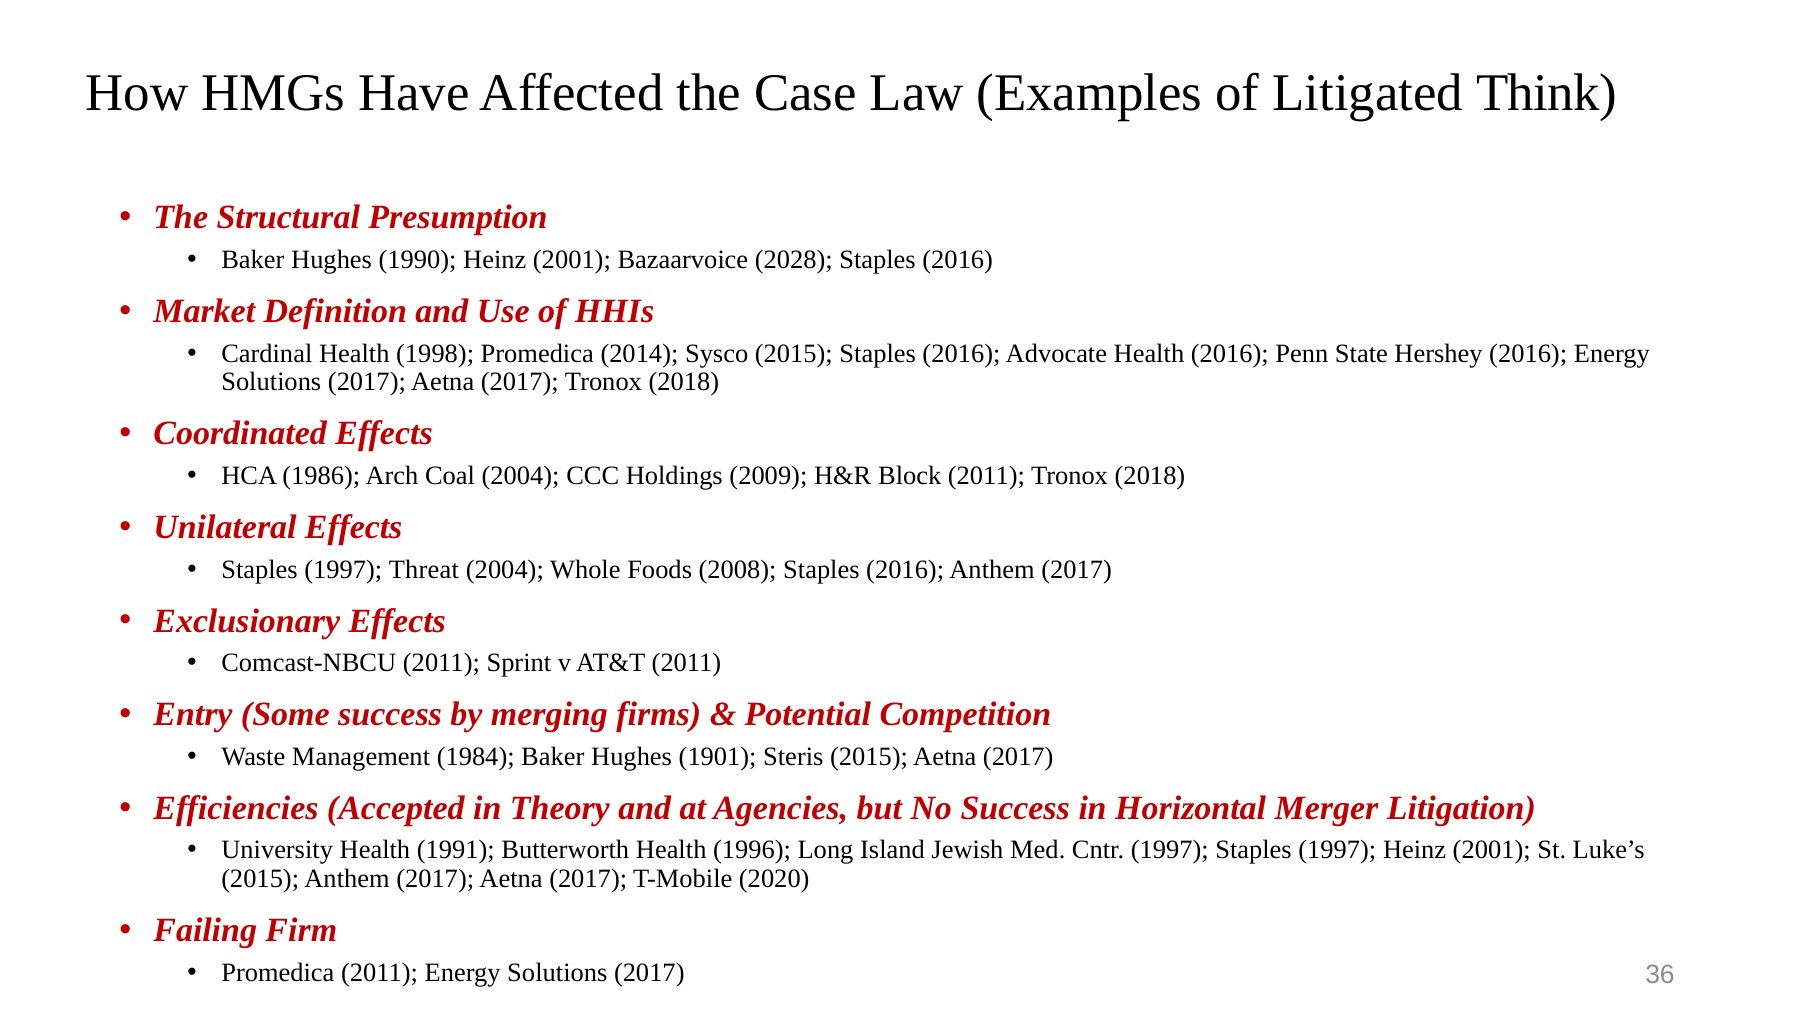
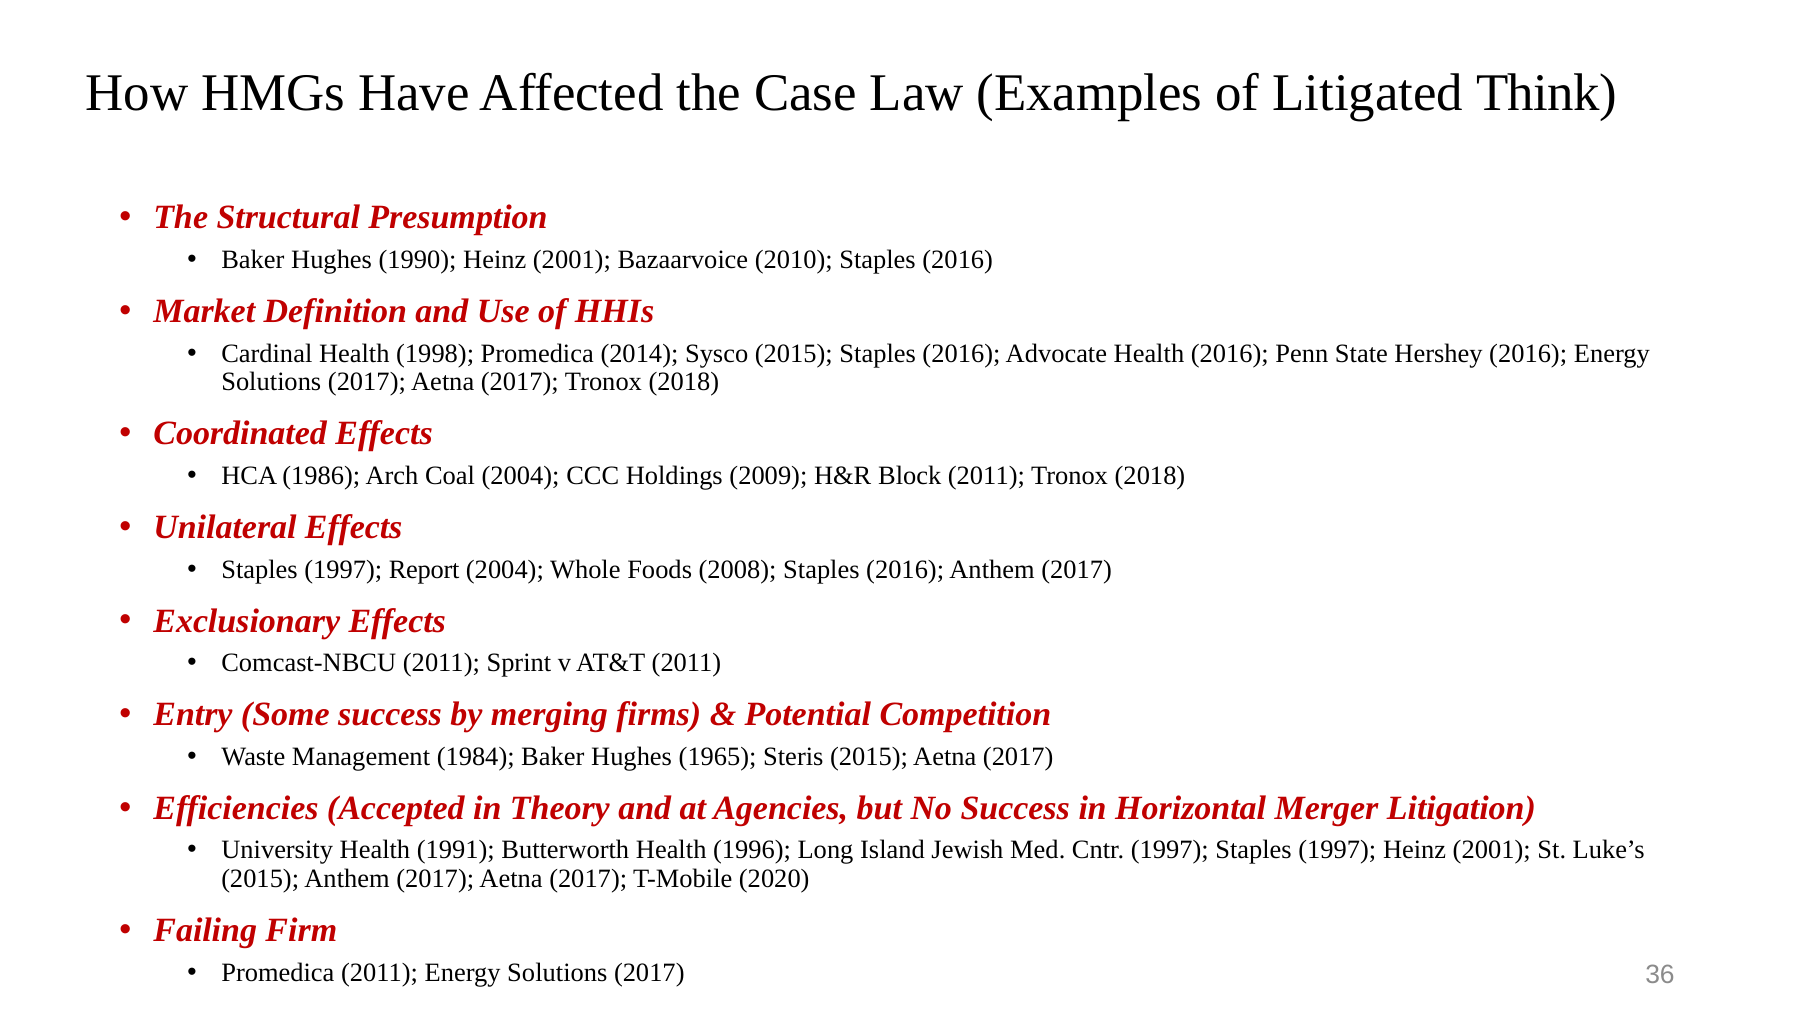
2028: 2028 -> 2010
Threat: Threat -> Report
1901: 1901 -> 1965
